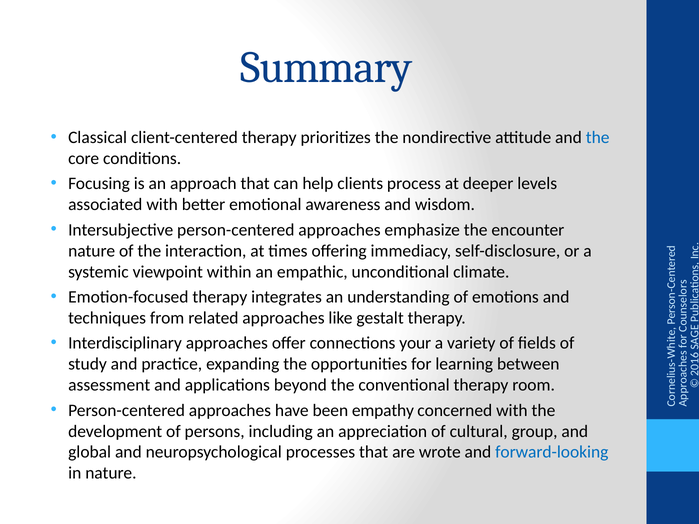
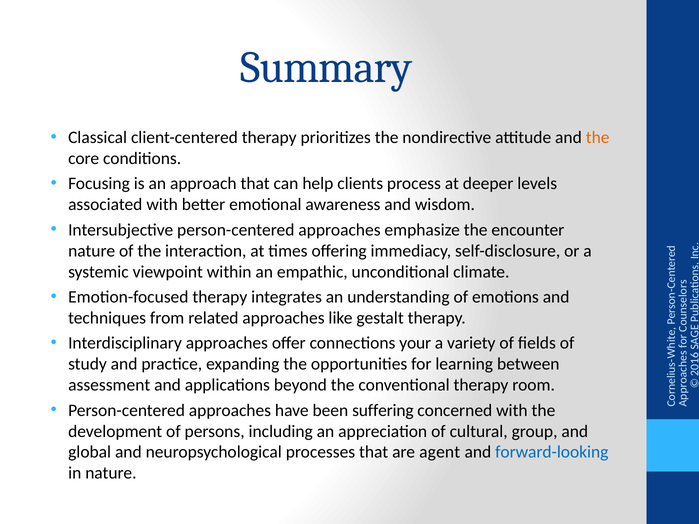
the at (598, 138) colour: blue -> orange
empathy: empathy -> suffering
wrote: wrote -> agent
